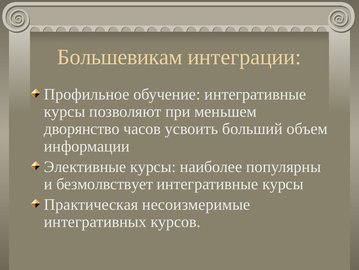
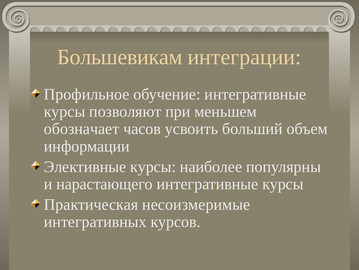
дворянство: дворянство -> обозначает
безмолвствует: безмолвствует -> нарастающего
